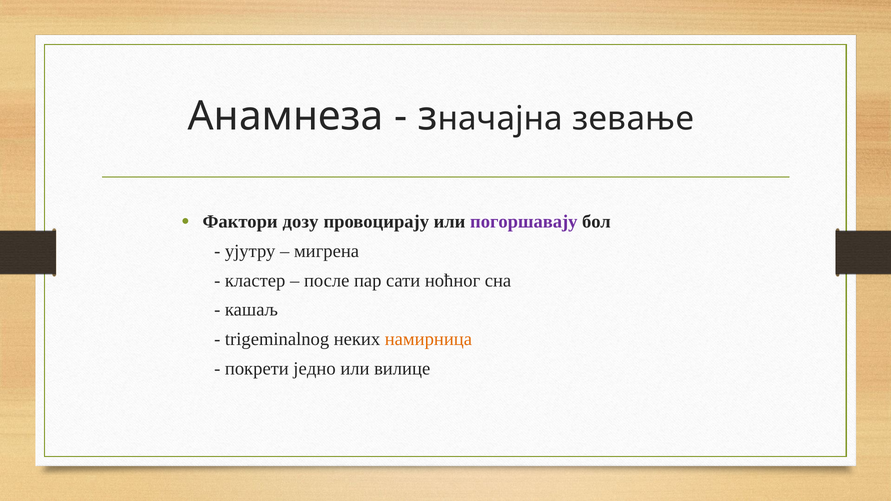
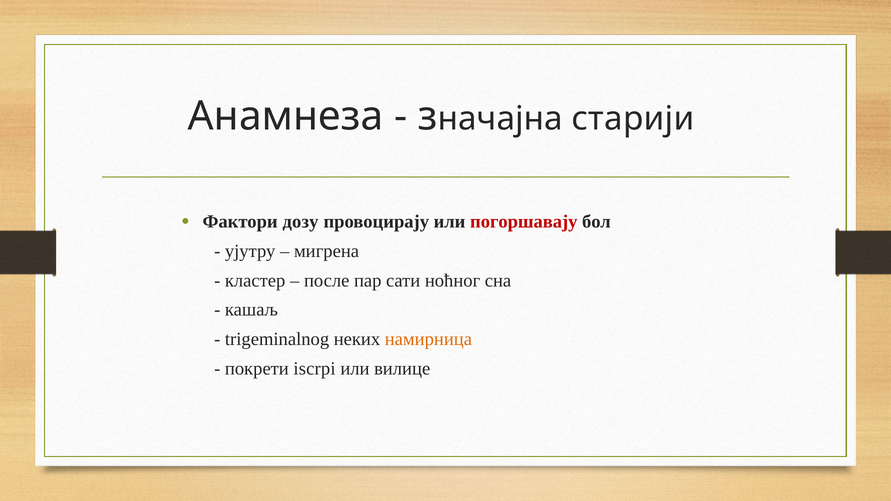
зевање: зевање -> старији
погоршавају colour: purple -> red
једно: једно -> iscrpi
